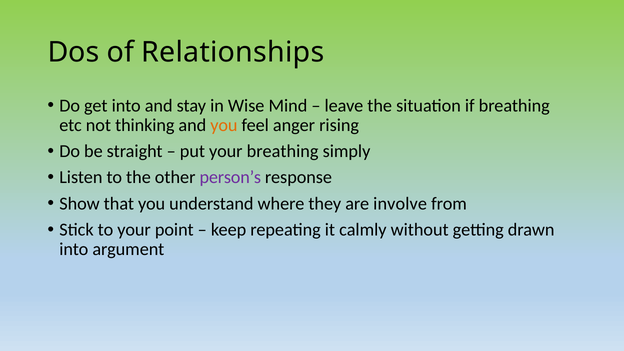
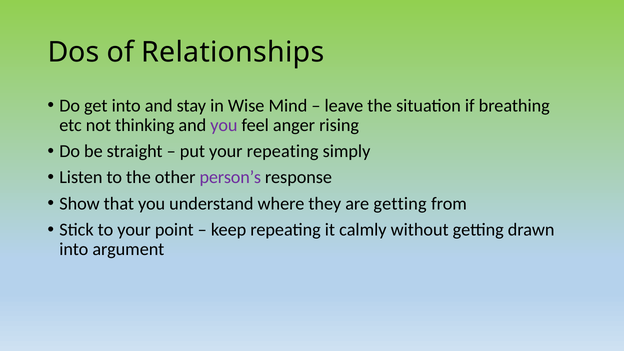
you at (224, 125) colour: orange -> purple
your breathing: breathing -> repeating
are involve: involve -> getting
